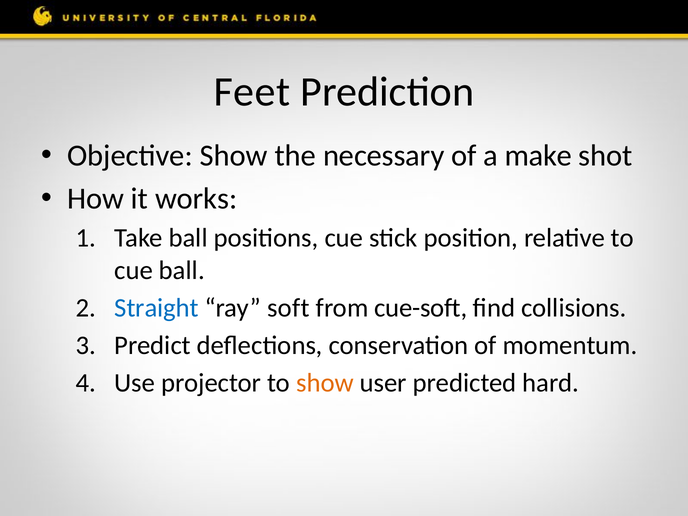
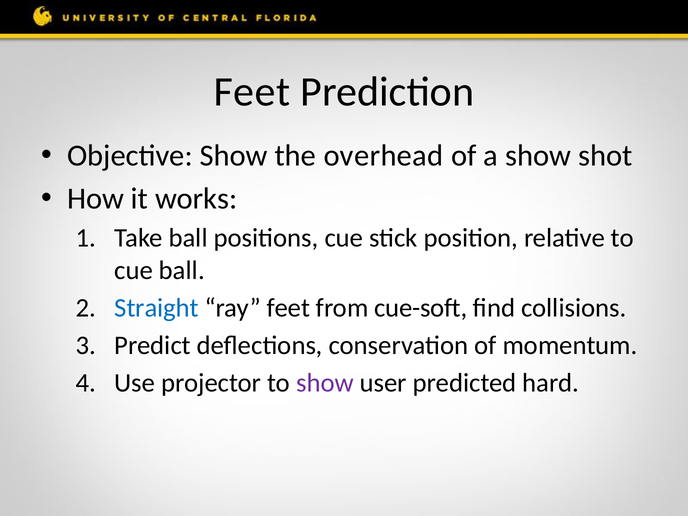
necessary: necessary -> overhead
a make: make -> show
ray soft: soft -> feet
show at (325, 383) colour: orange -> purple
